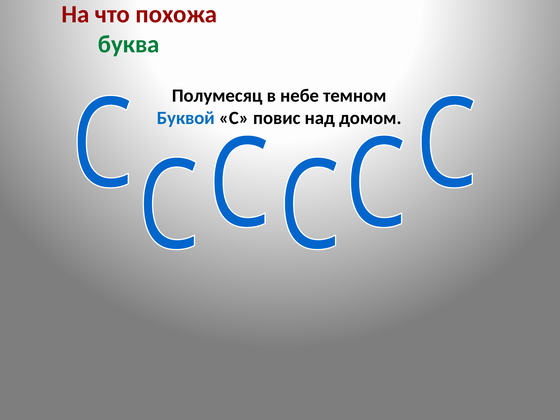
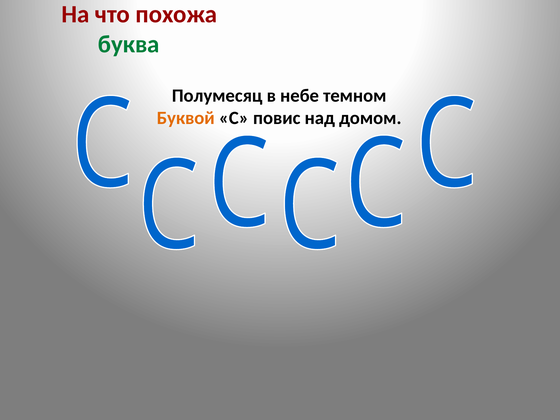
Буквой colour: blue -> orange
